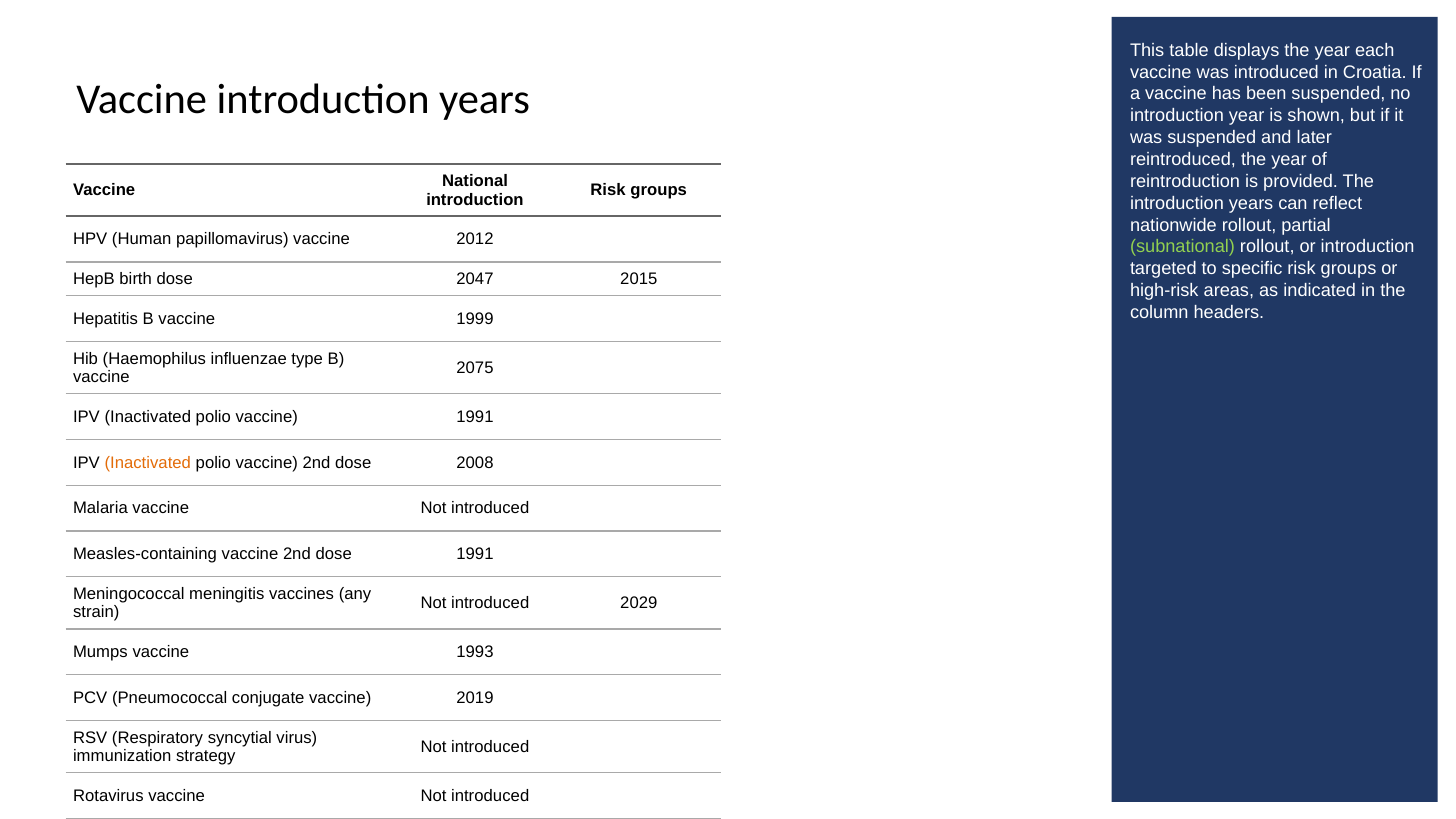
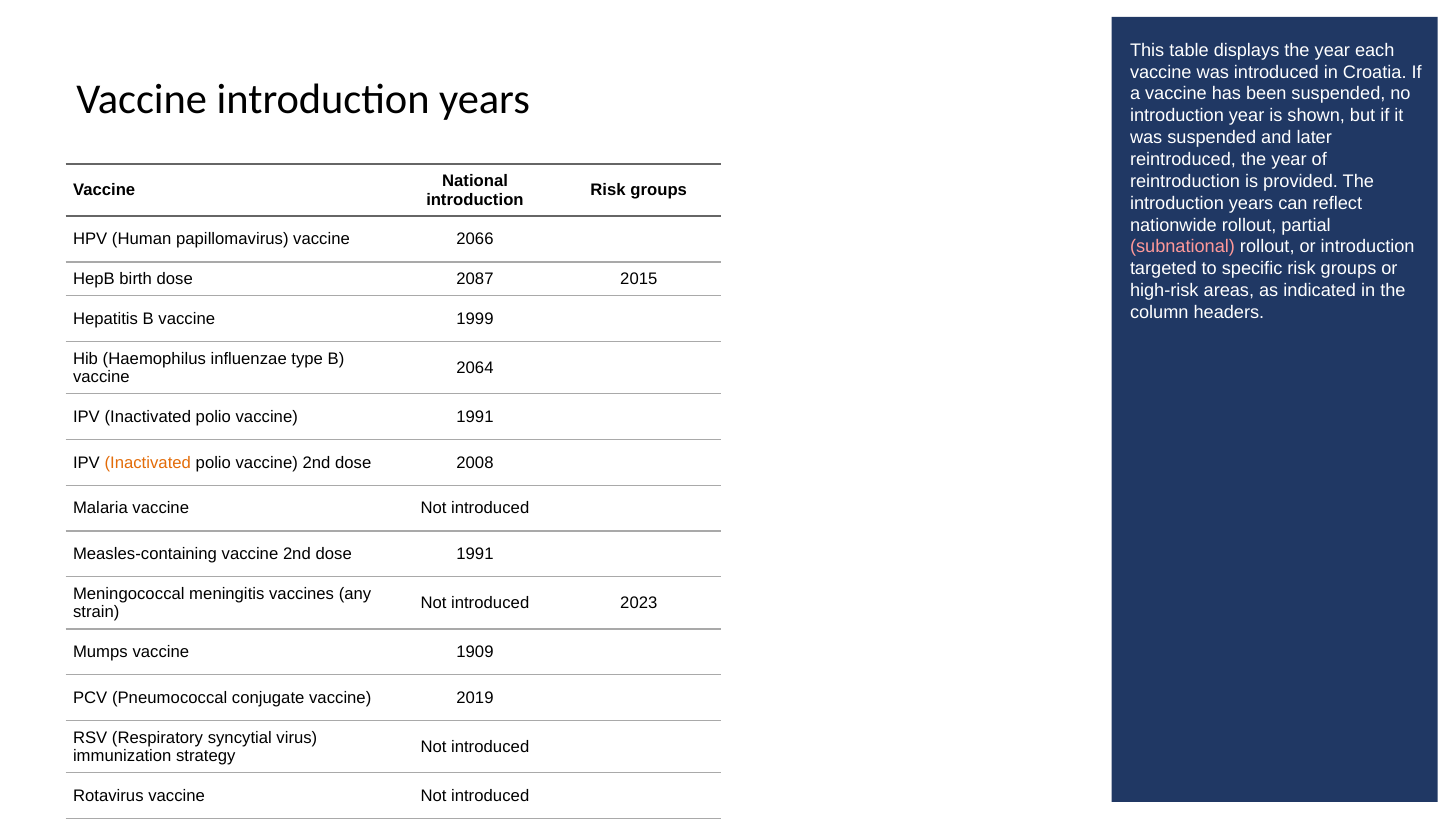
2012: 2012 -> 2066
subnational colour: light green -> pink
2047: 2047 -> 2087
2075: 2075 -> 2064
2029: 2029 -> 2023
1993: 1993 -> 1909
